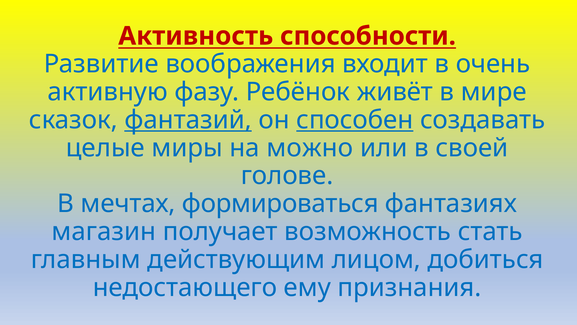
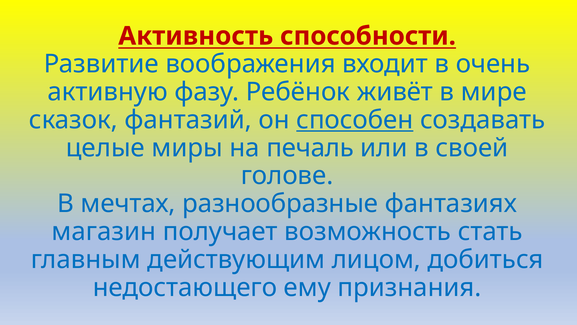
фантазий underline: present -> none
можно: можно -> печаль
формироваться: формироваться -> разнообразные
